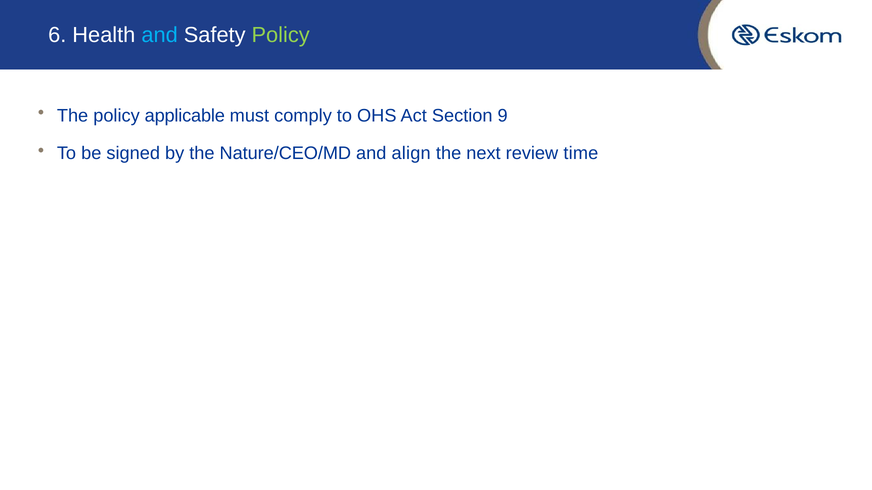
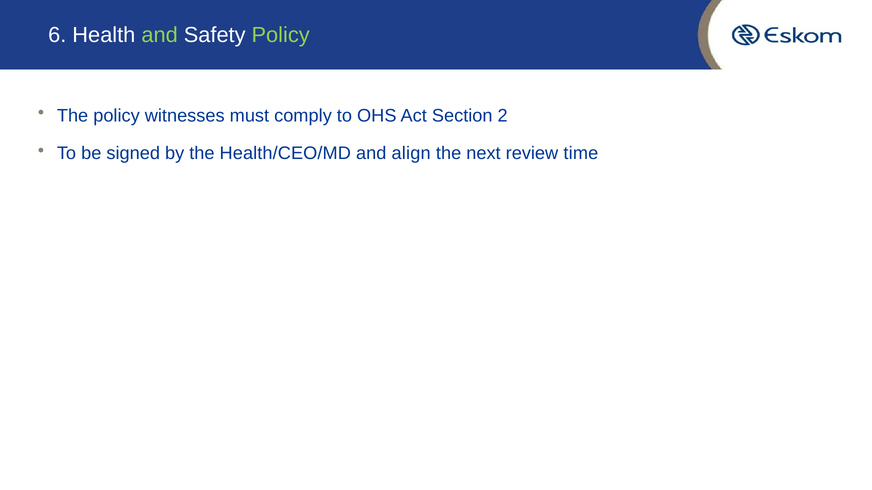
and at (160, 35) colour: light blue -> light green
applicable: applicable -> witnesses
9: 9 -> 2
Nature/CEO/MD: Nature/CEO/MD -> Health/CEO/MD
